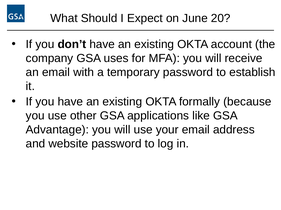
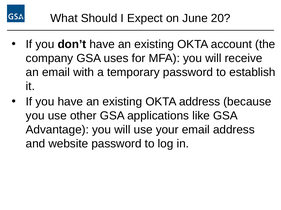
OKTA formally: formally -> address
